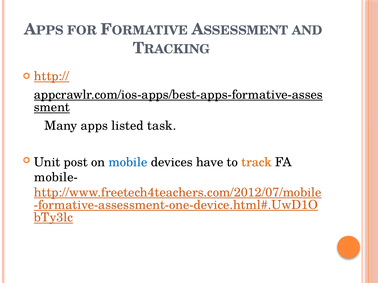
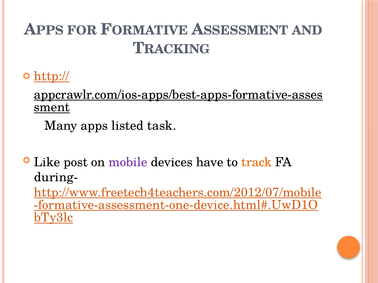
Unit: Unit -> Like
mobile colour: blue -> purple
mobile-: mobile- -> during-
